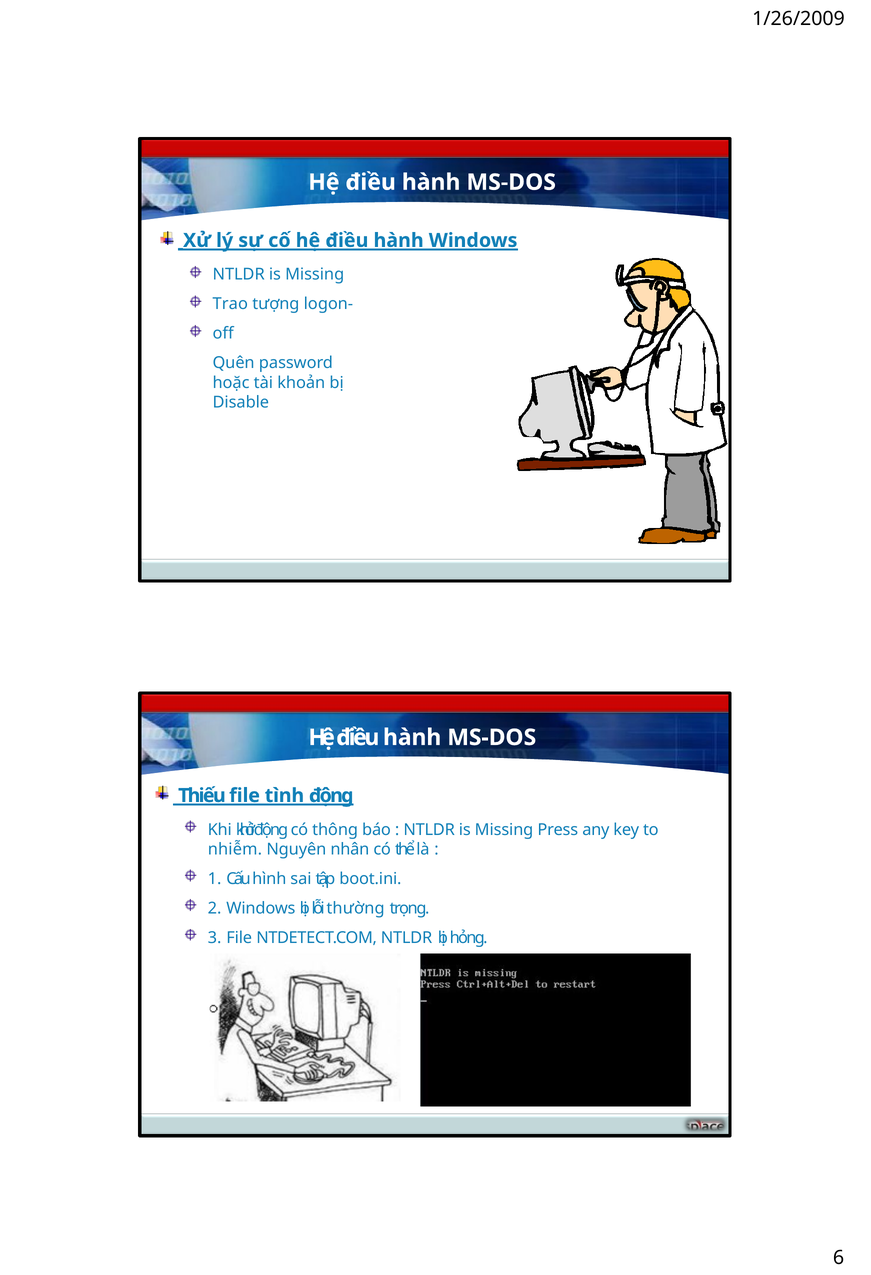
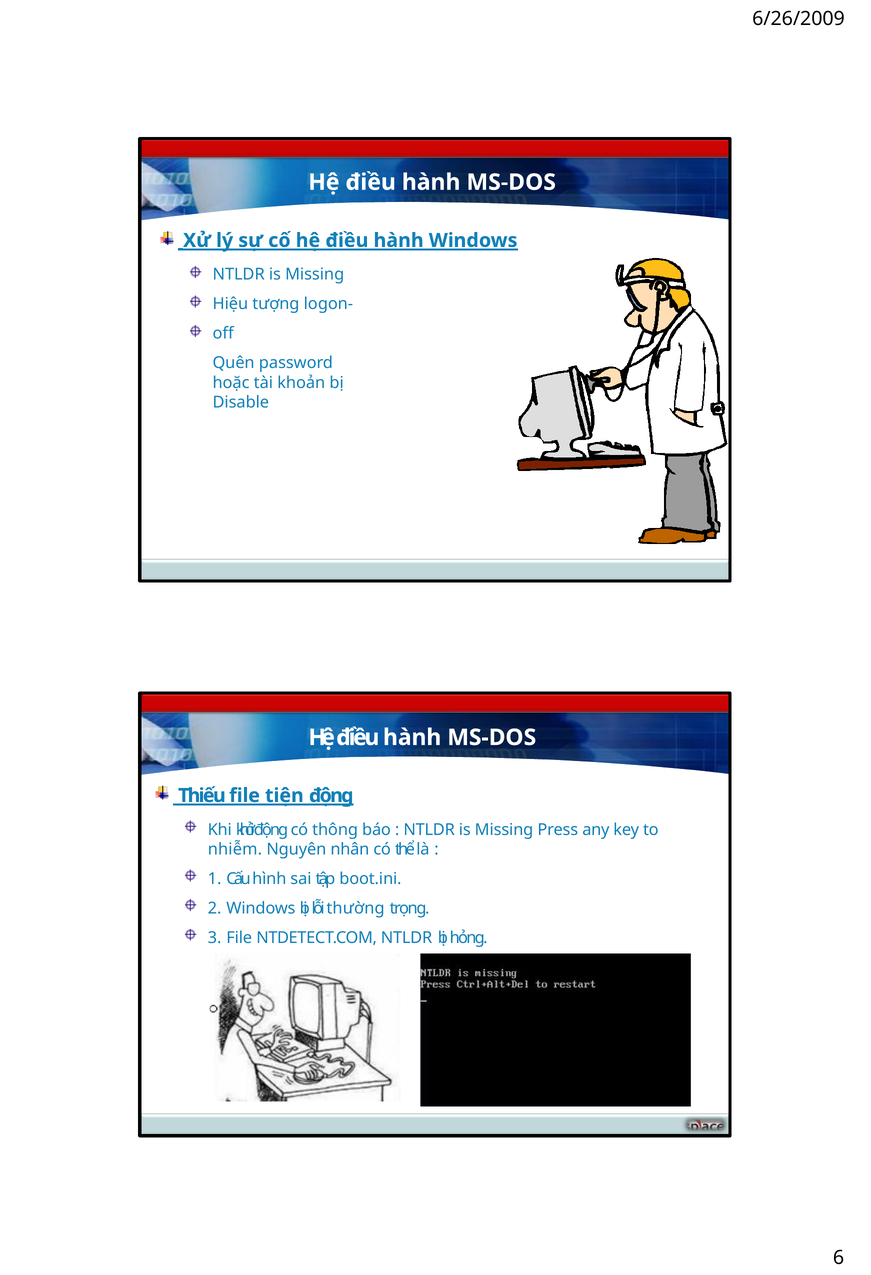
1/26/2009: 1/26/2009 -> 6/26/2009
Trao: Trao -> Hiệu
tình: tình -> tiện
